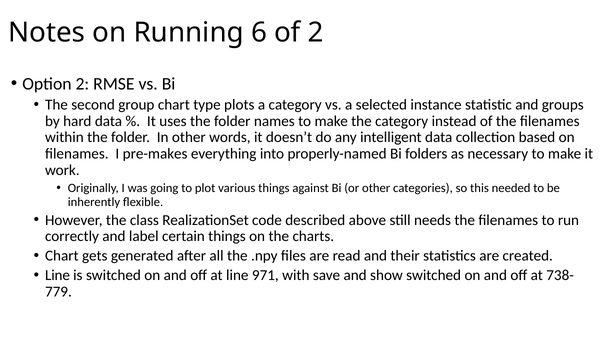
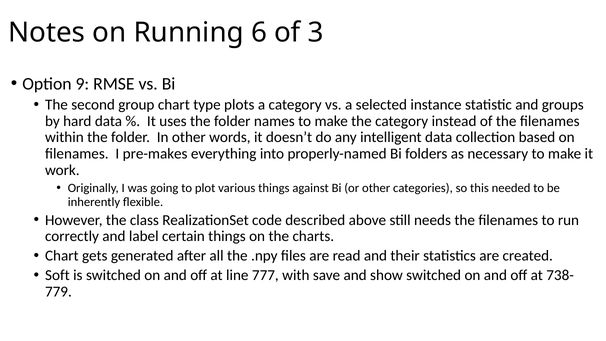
of 2: 2 -> 3
Option 2: 2 -> 9
Line at (57, 275): Line -> Soft
971: 971 -> 777
